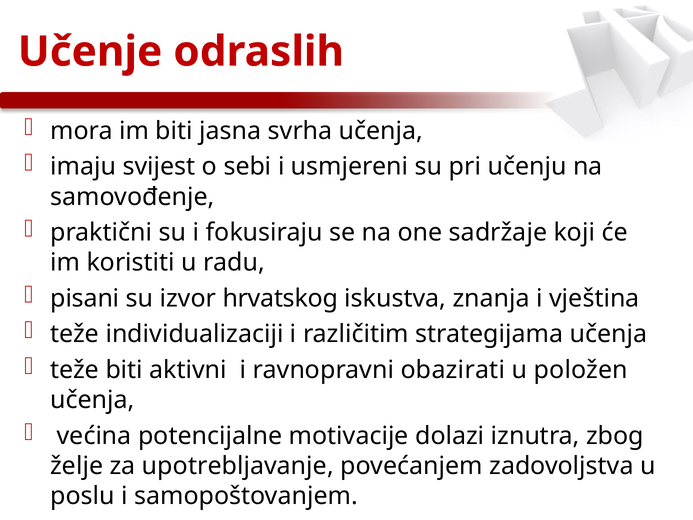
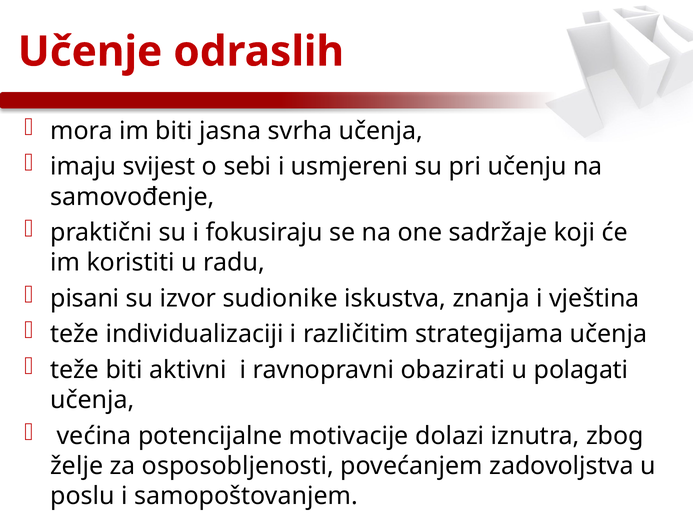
hrvatskog: hrvatskog -> sudionike
položen: položen -> polagati
upotrebljavanje: upotrebljavanje -> osposobljenosti
